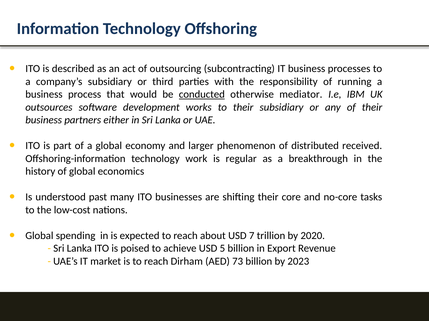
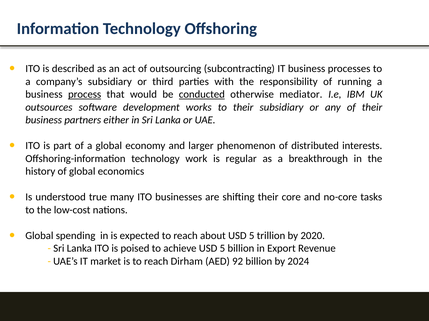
process underline: none -> present
received: received -> interests
past: past -> true
about USD 7: 7 -> 5
73: 73 -> 92
2023: 2023 -> 2024
